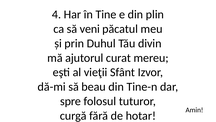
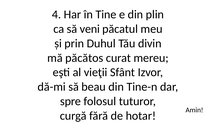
ajutorul: ajutorul -> păcătos
